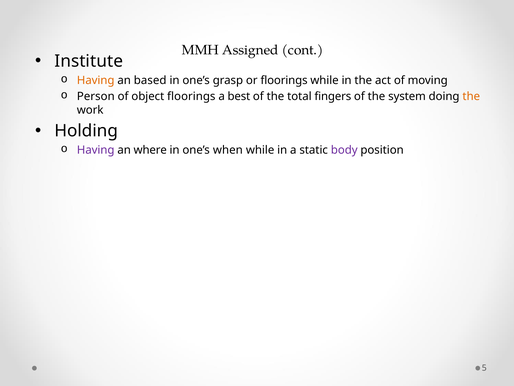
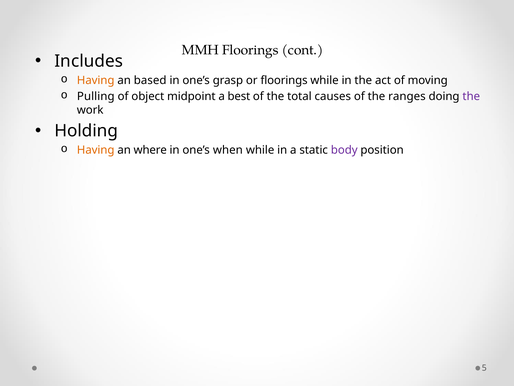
MMH Assigned: Assigned -> Floorings
Institute: Institute -> Includes
Person: Person -> Pulling
object floorings: floorings -> midpoint
fingers: fingers -> causes
system: system -> ranges
the at (471, 96) colour: orange -> purple
Having at (96, 150) colour: purple -> orange
